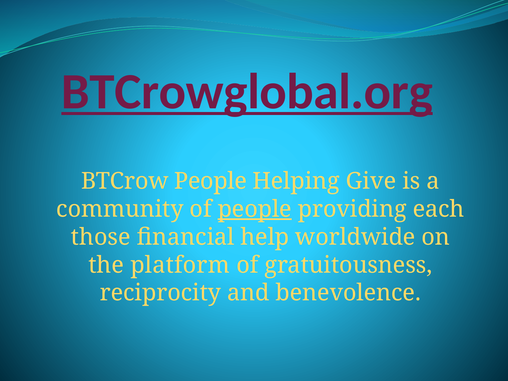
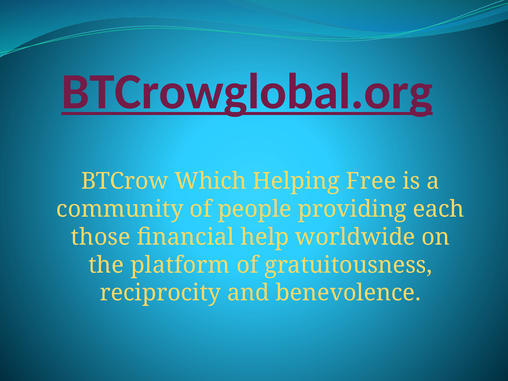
BTCrow People: People -> Which
Give: Give -> Free
people at (255, 209) underline: present -> none
